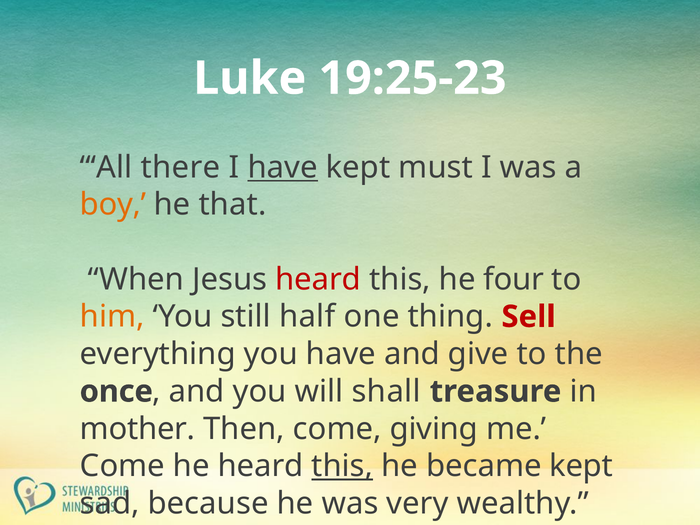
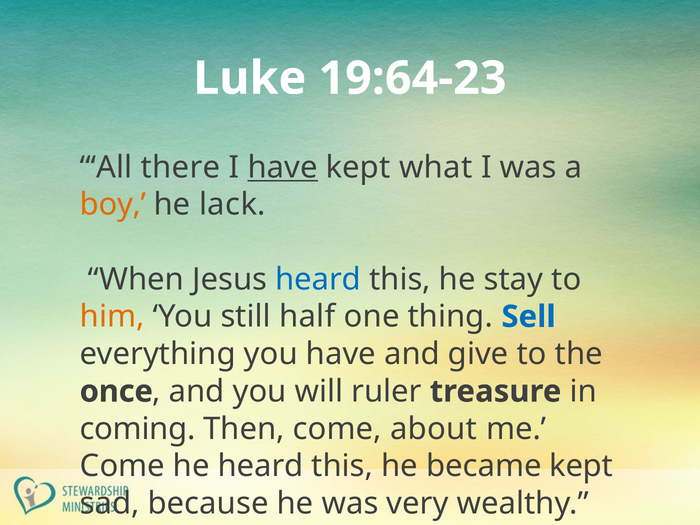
19:25-23: 19:25-23 -> 19:64-23
must: must -> what
that: that -> lack
heard at (318, 279) colour: red -> blue
four: four -> stay
Sell colour: red -> blue
shall: shall -> ruler
mother: mother -> coming
giving: giving -> about
this at (342, 466) underline: present -> none
